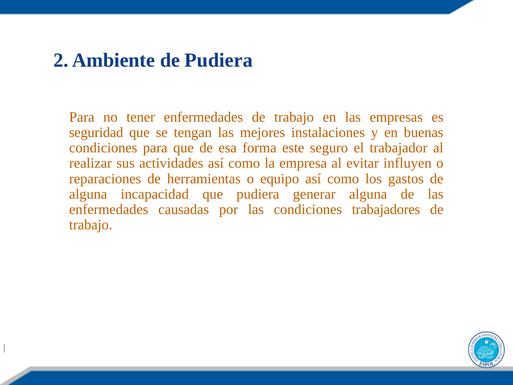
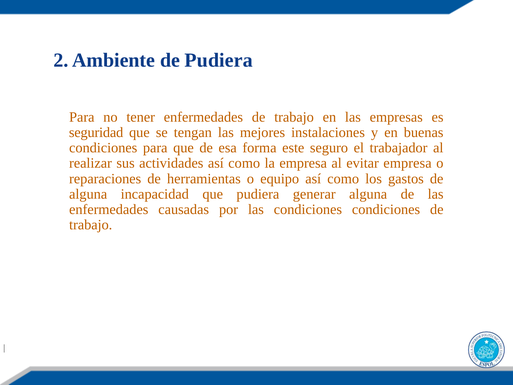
evitar influyen: influyen -> empresa
condiciones trabajadores: trabajadores -> condiciones
